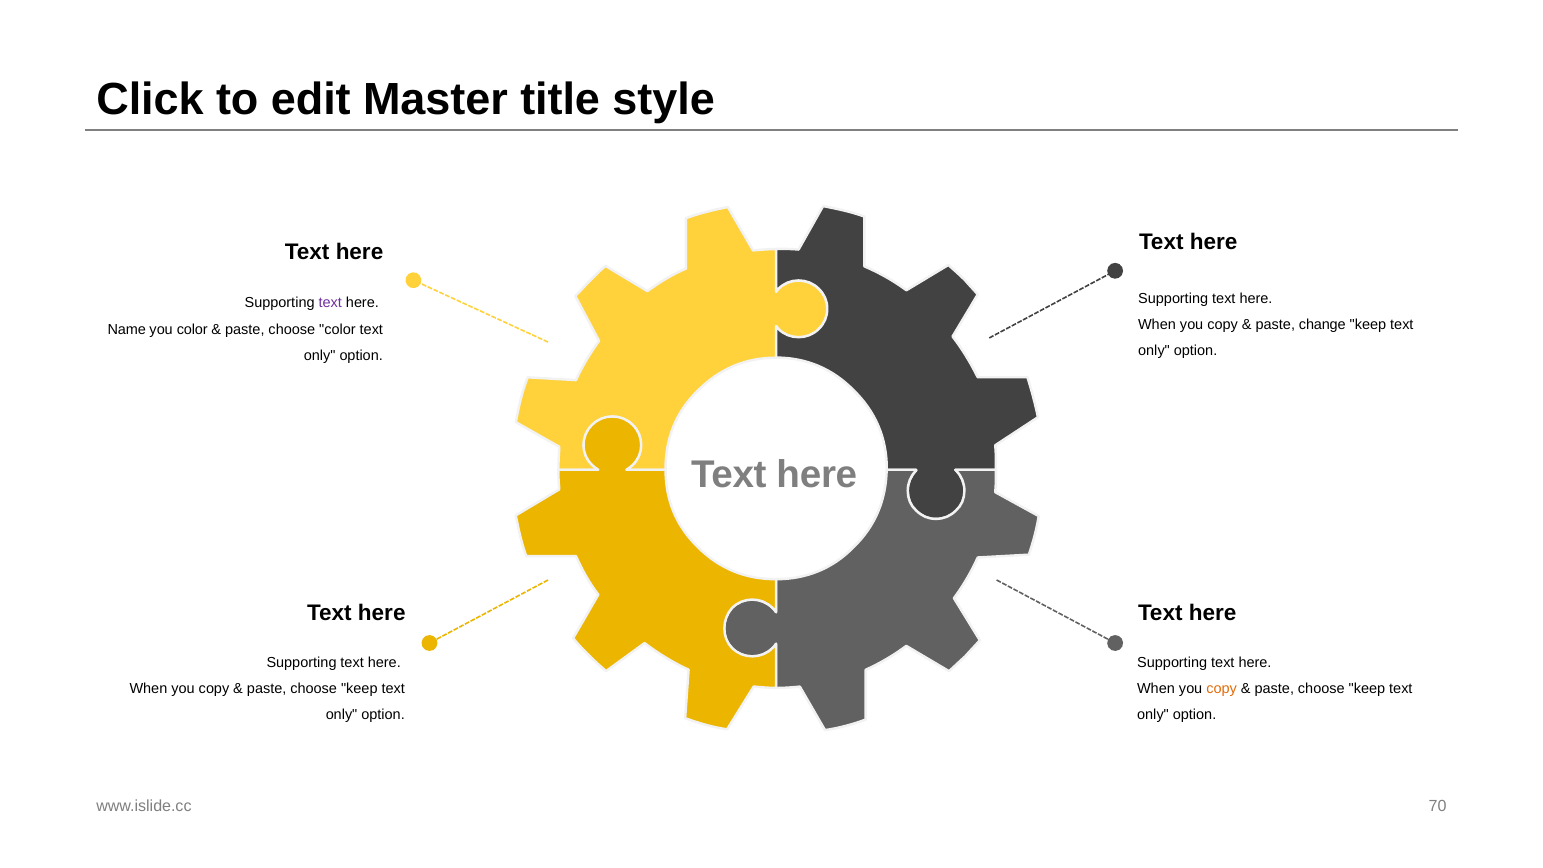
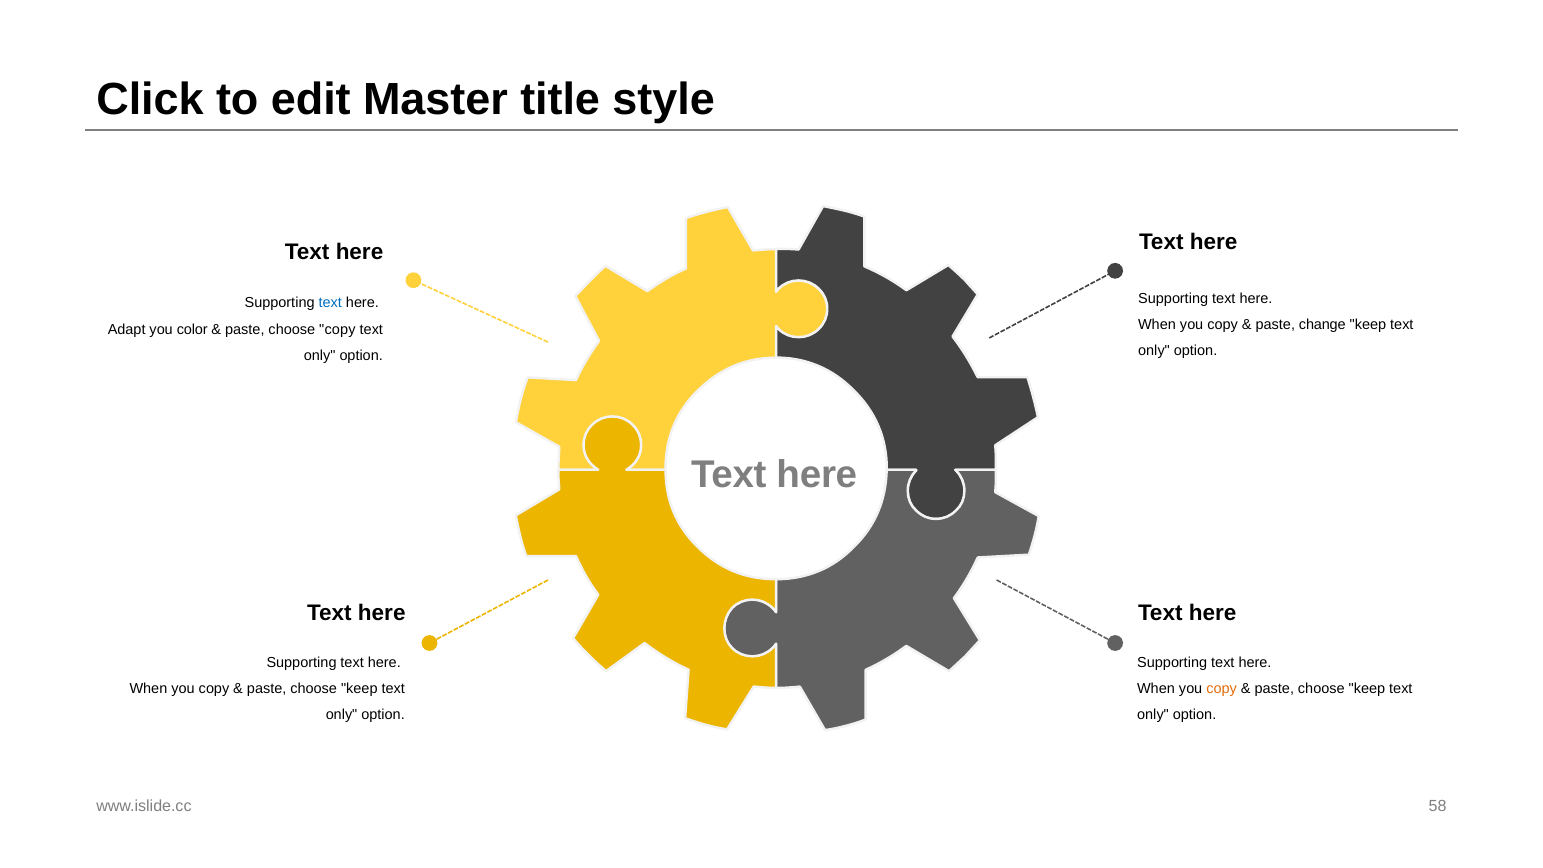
text at (330, 303) colour: purple -> blue
Name: Name -> Adapt
choose color: color -> copy
70: 70 -> 58
